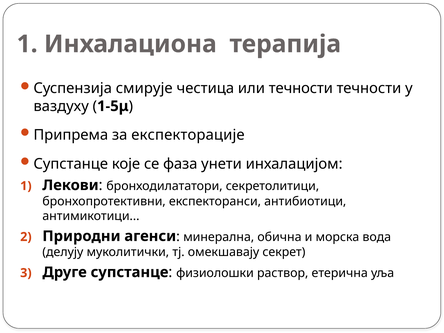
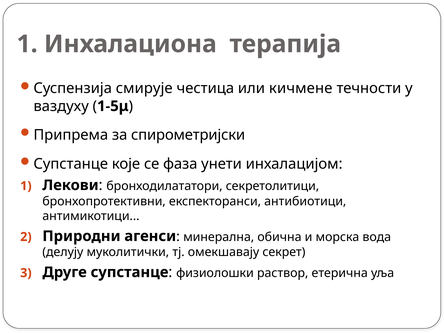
или течности: течности -> кичмене
експекторације: експекторације -> спирометријски
